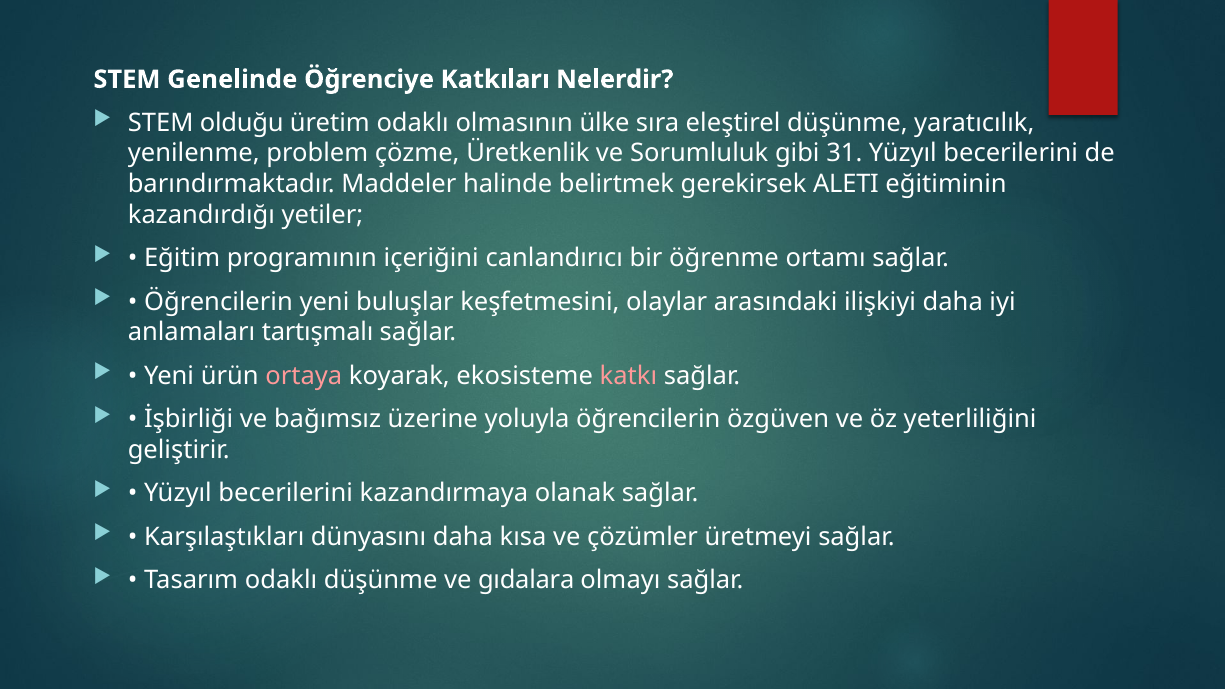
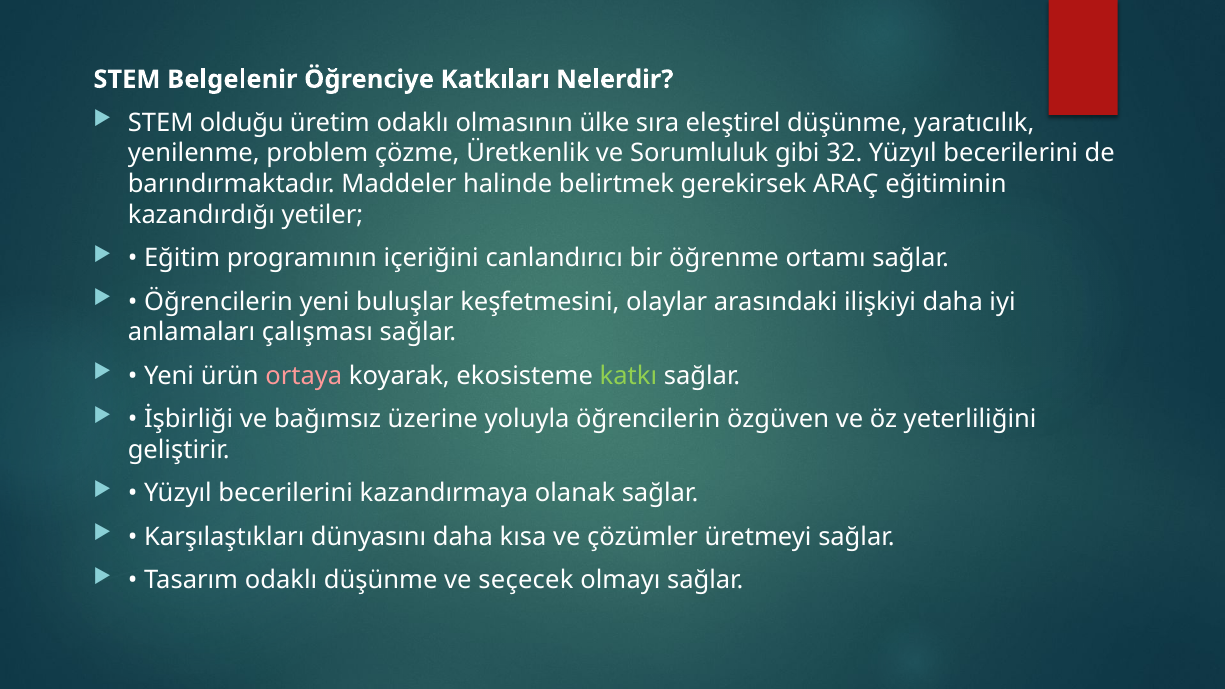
Genelinde: Genelinde -> Belgelenir
31: 31 -> 32
ALETI: ALETI -> ARAÇ
tartışmalı: tartışmalı -> çalışması
katkı colour: pink -> light green
gıdalara: gıdalara -> seçecek
